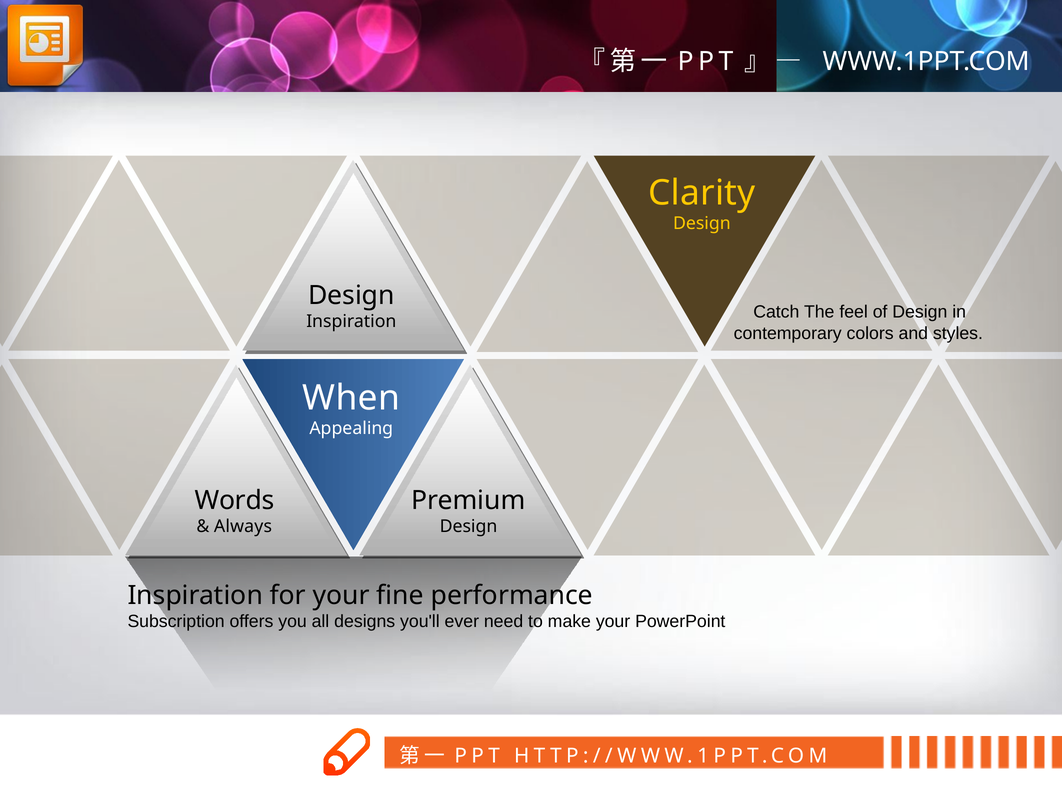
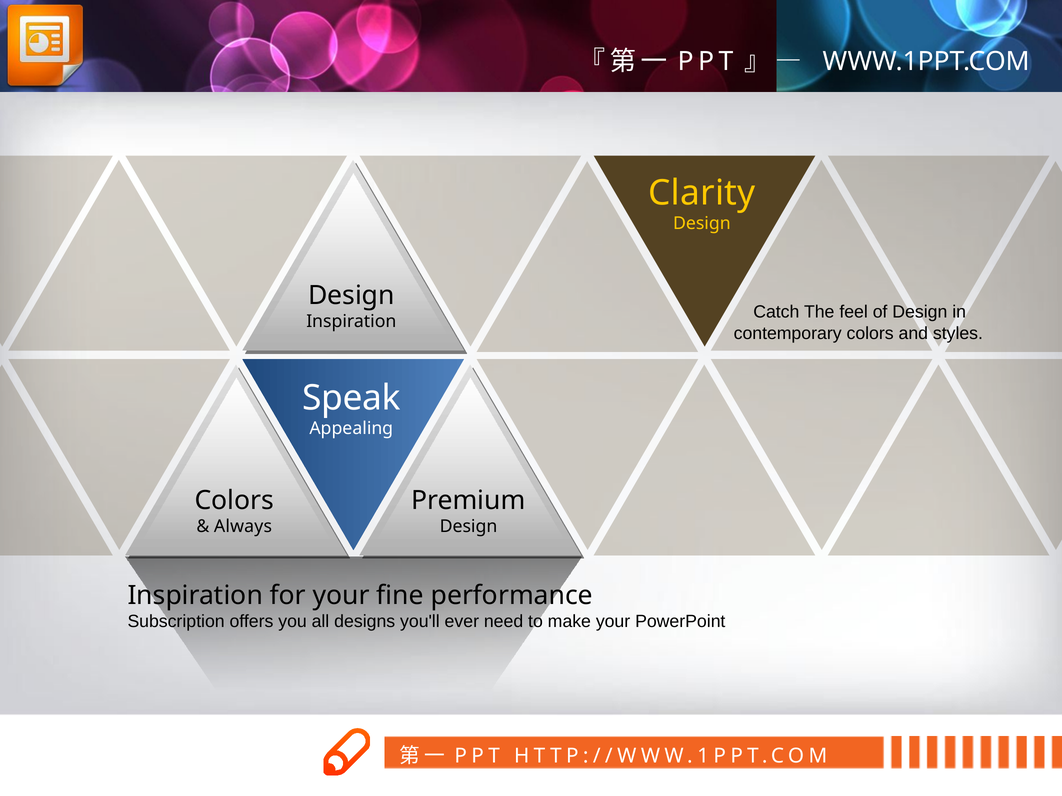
When: When -> Speak
Words at (234, 501): Words -> Colors
